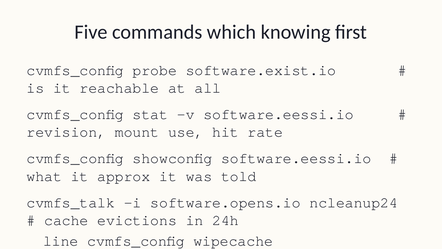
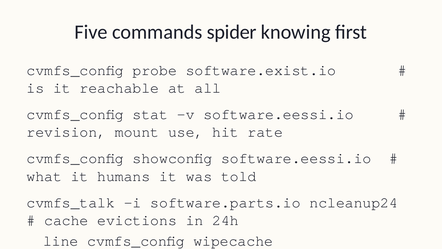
which: which -> spider
approx: approx -> humans
software.opens.io: software.opens.io -> software.parts.io
